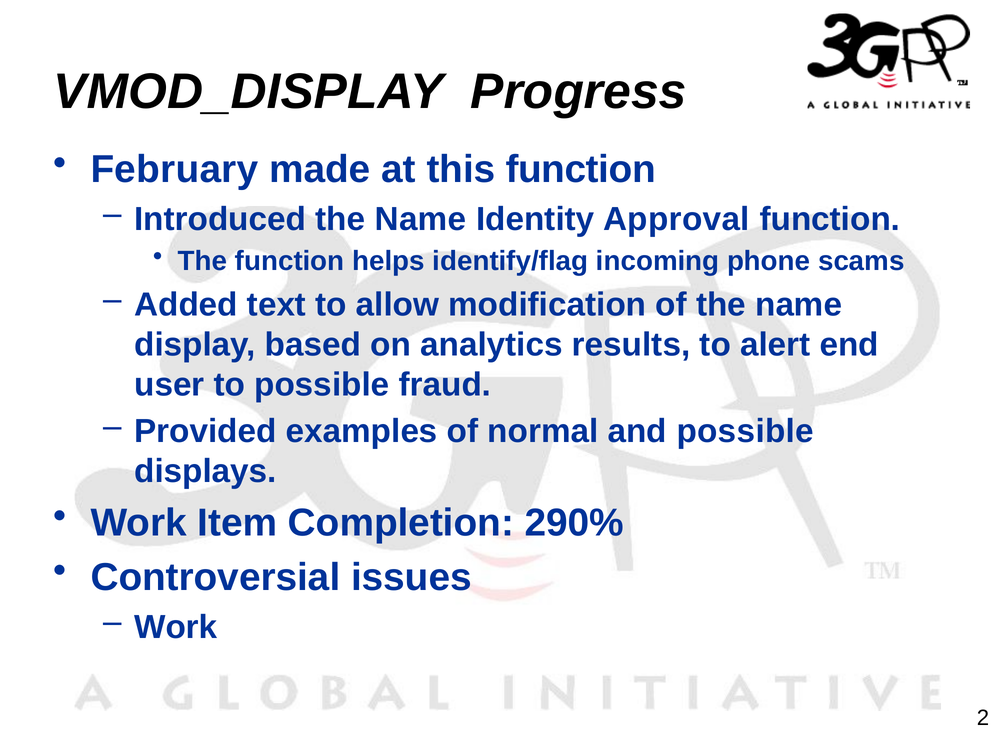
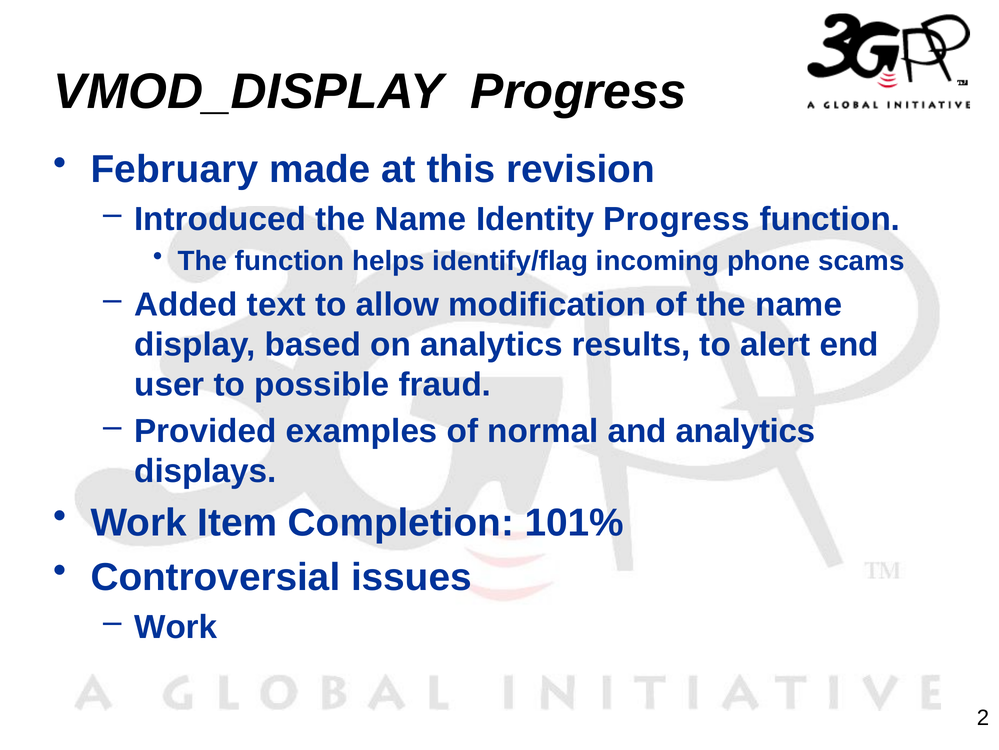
this function: function -> revision
Identity Approval: Approval -> Progress
and possible: possible -> analytics
290%: 290% -> 101%
